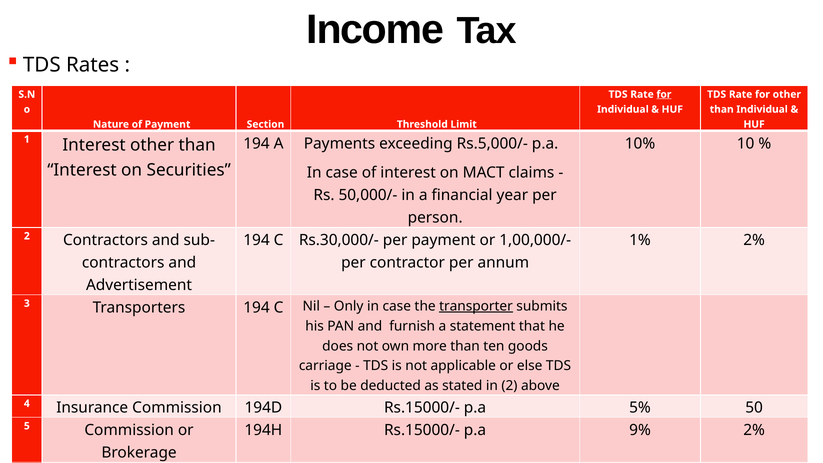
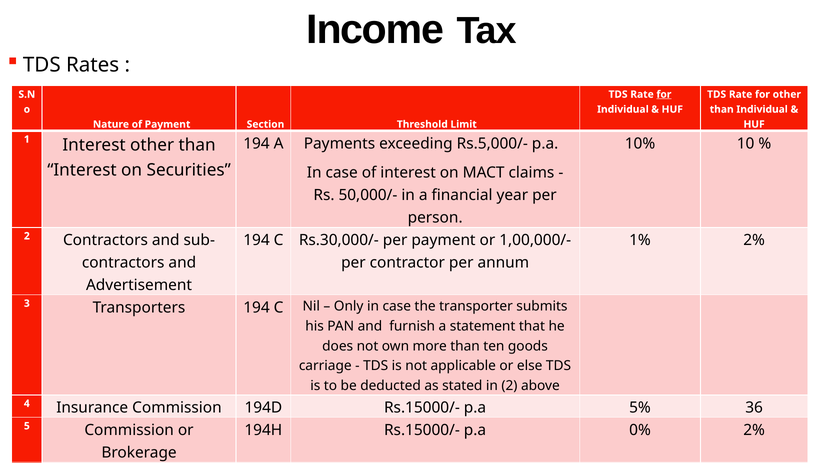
transporter underline: present -> none
50: 50 -> 36
9%: 9% -> 0%
